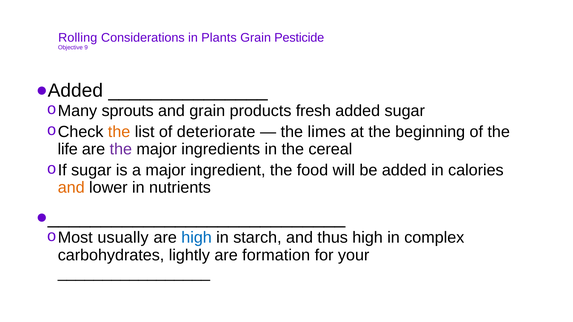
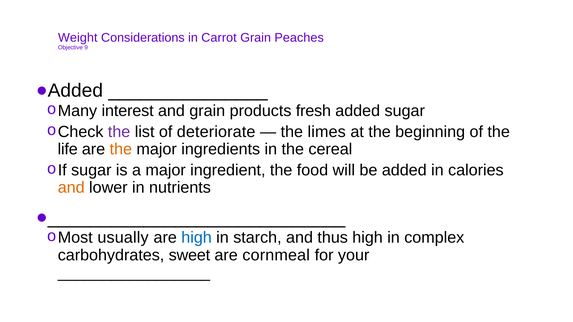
Rolling: Rolling -> Weight
Plants: Plants -> Carrot
Pesticide: Pesticide -> Peaches
sprouts: sprouts -> interest
the at (119, 132) colour: orange -> purple
the at (121, 149) colour: purple -> orange
lightly: lightly -> sweet
formation: formation -> cornmeal
